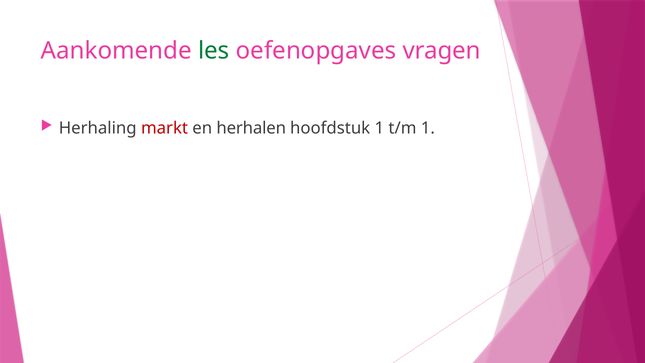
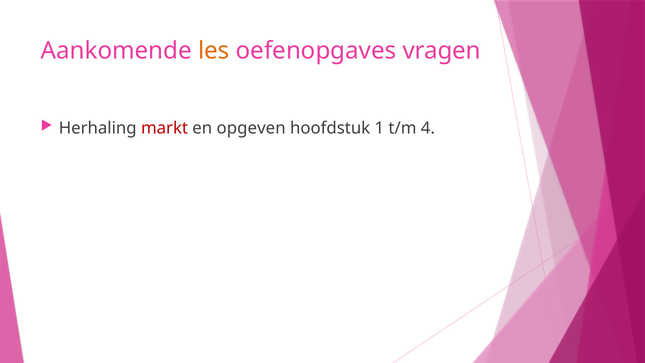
les colour: green -> orange
herhalen: herhalen -> opgeven
t/m 1: 1 -> 4
